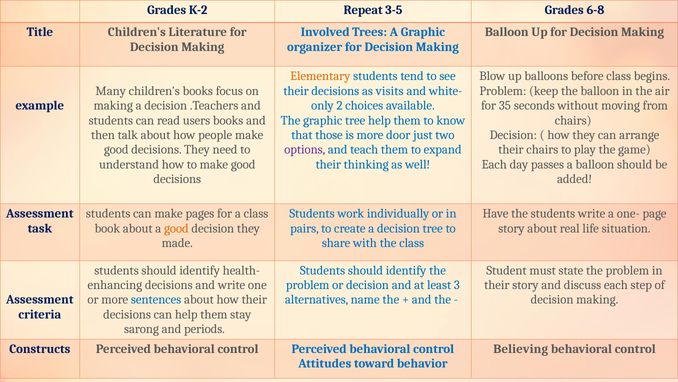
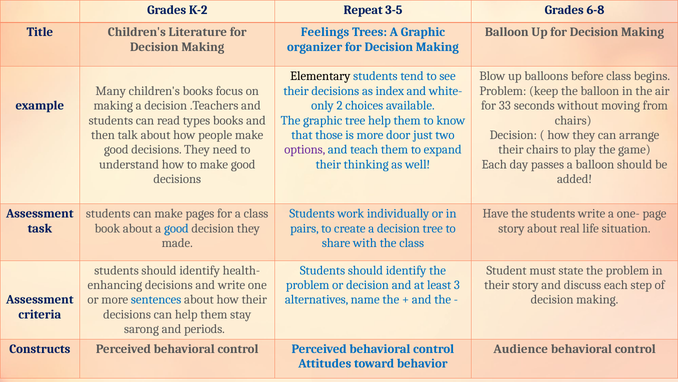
Involved: Involved -> Feelings
Elementary colour: orange -> black
visits: visits -> index
35: 35 -> 33
users: users -> types
good at (176, 228) colour: orange -> blue
Believing: Believing -> Audience
